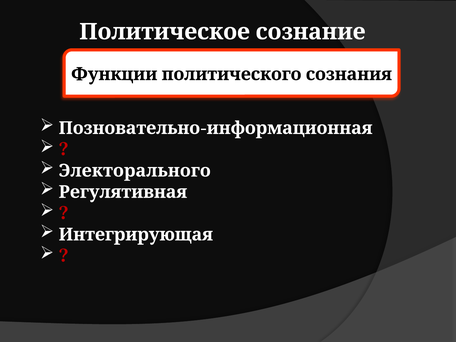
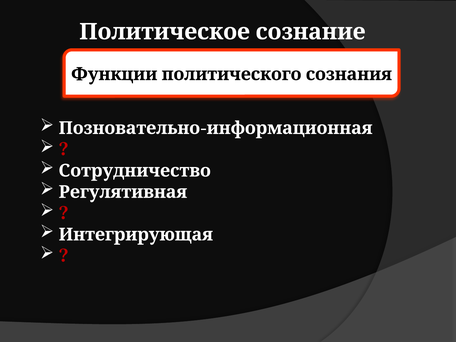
Электорального: Электорального -> Сотрудничество
